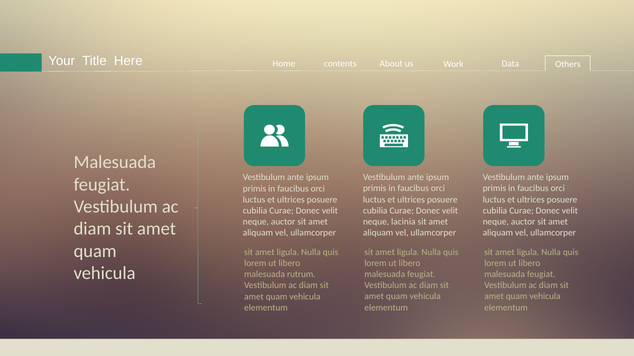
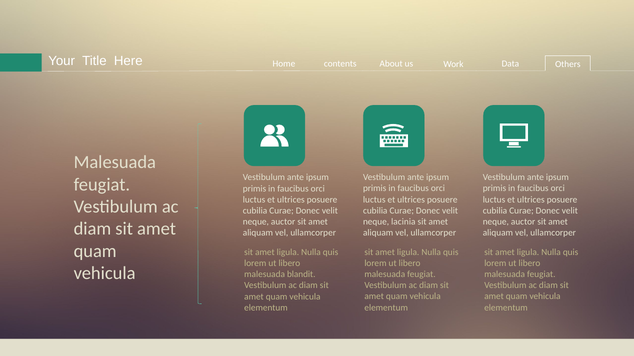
rutrum: rutrum -> blandit
